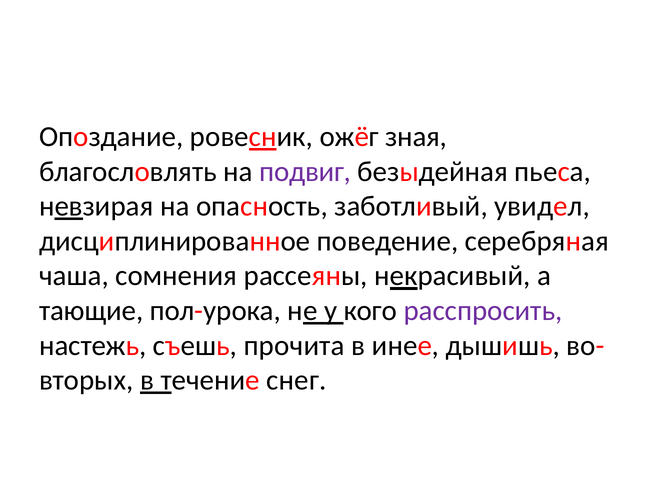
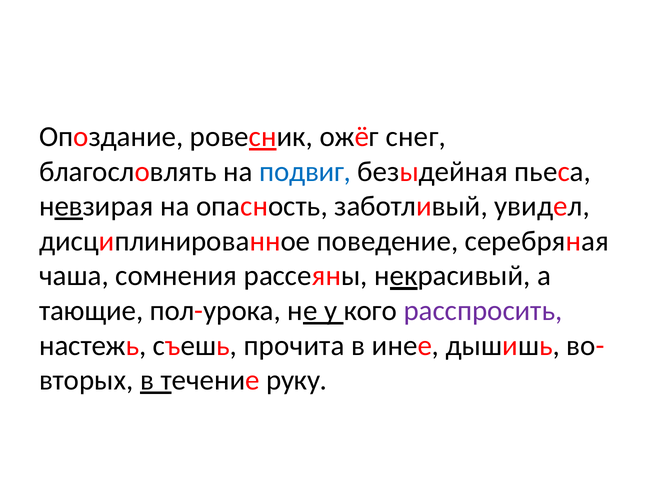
зная: зная -> снег
подвиг colour: purple -> blue
снег: снег -> руку
